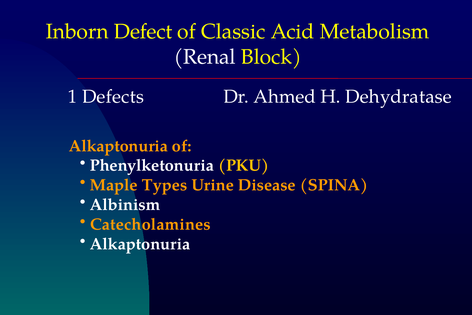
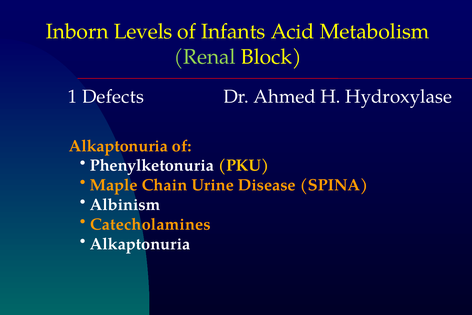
Defect: Defect -> Levels
Classic: Classic -> Infants
Renal colour: white -> light green
Dehydratase: Dehydratase -> Hydroxylase
Types: Types -> Chain
